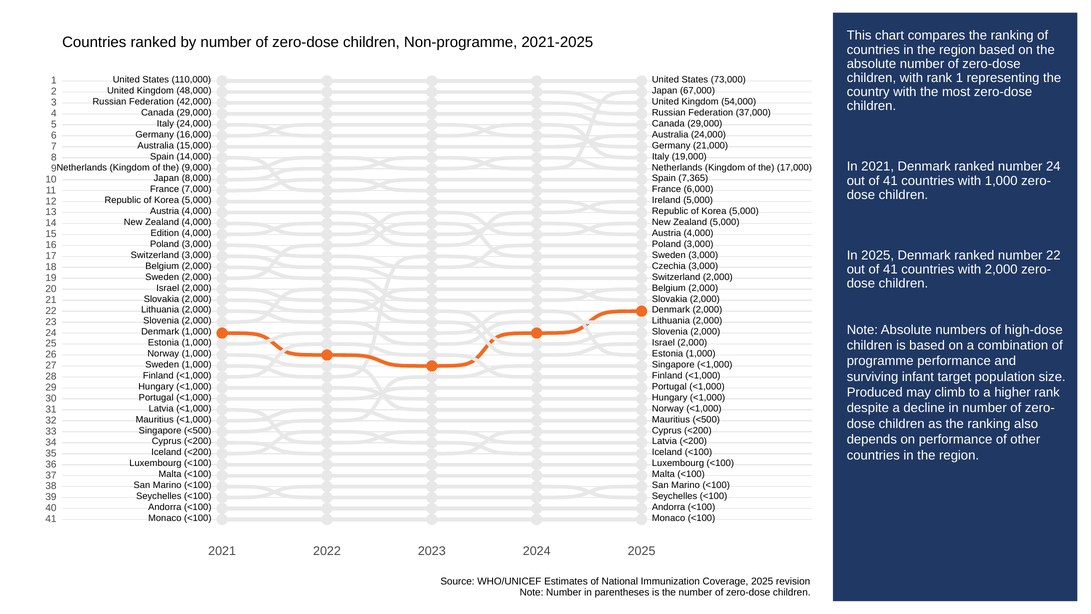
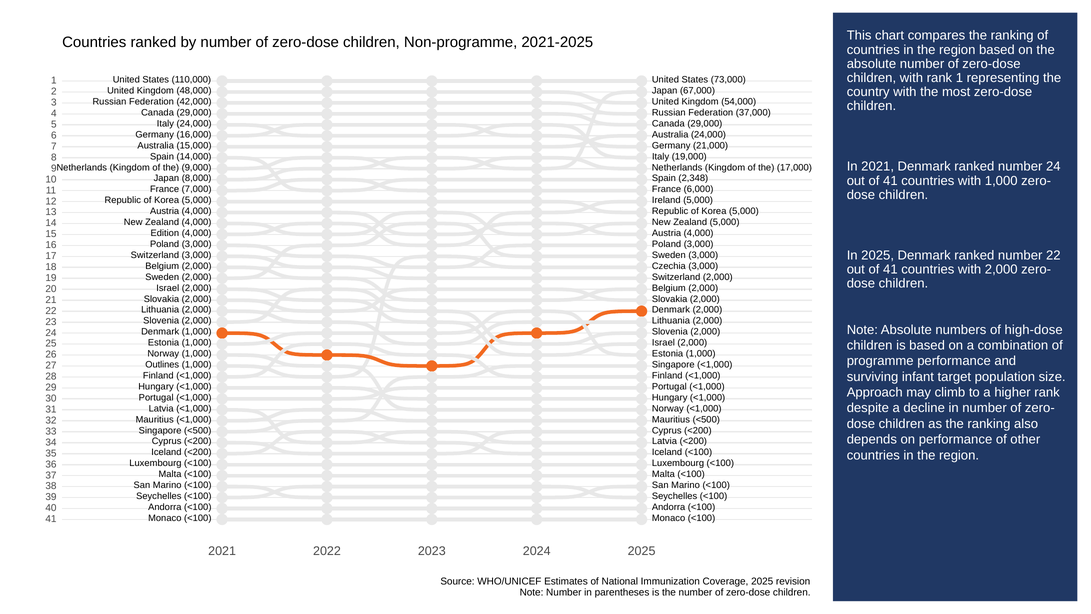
7,365: 7,365 -> 2,348
Sweden at (162, 365): Sweden -> Outlines
Produced: Produced -> Approach
